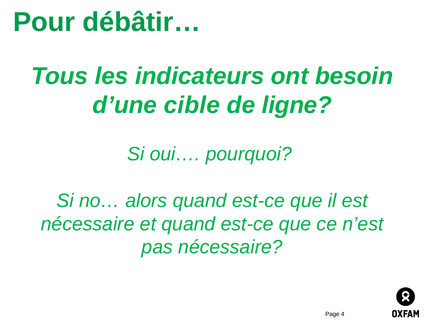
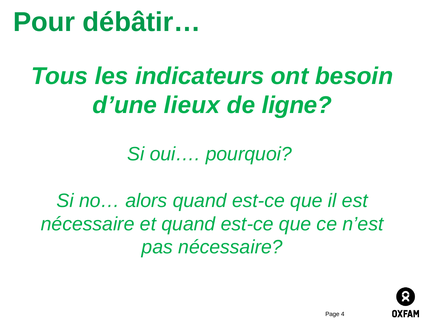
cible: cible -> lieux
